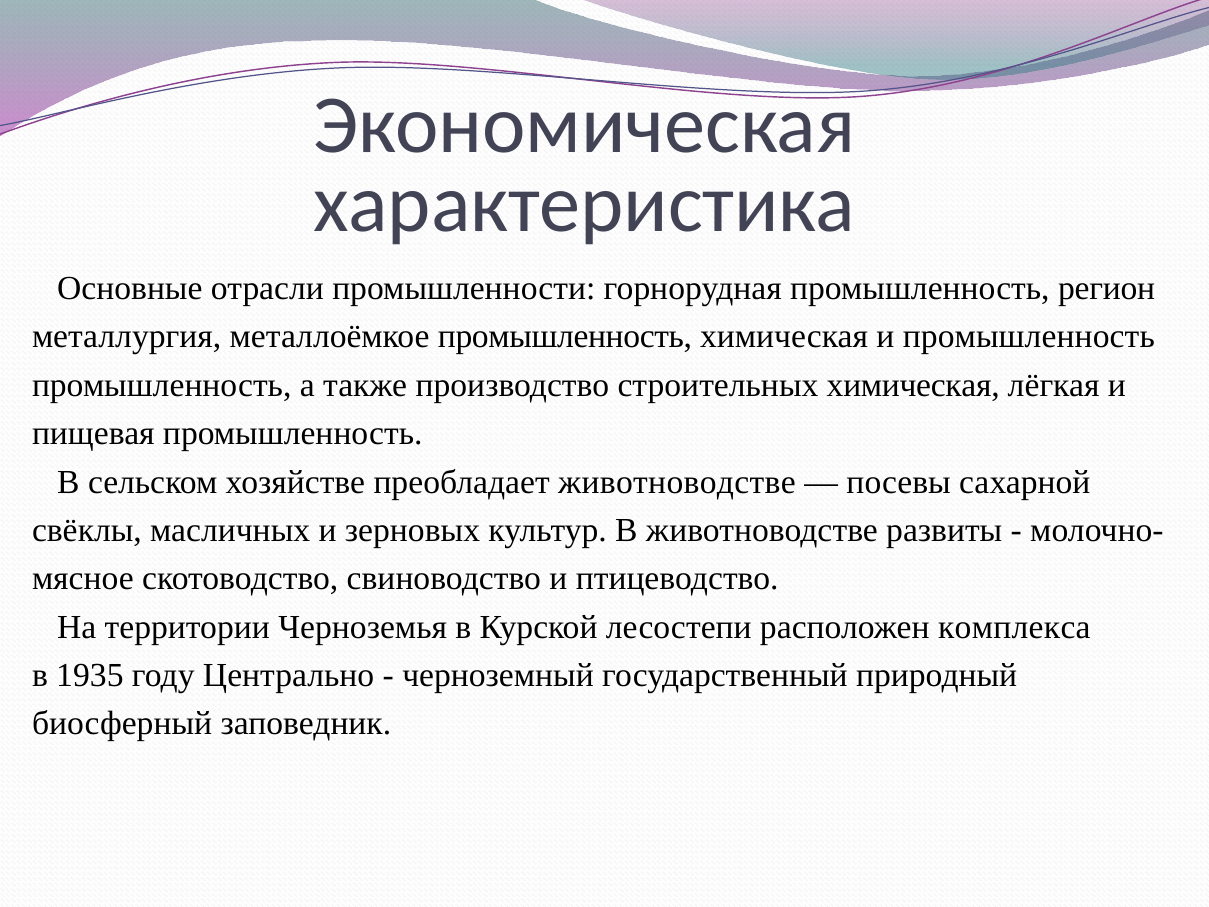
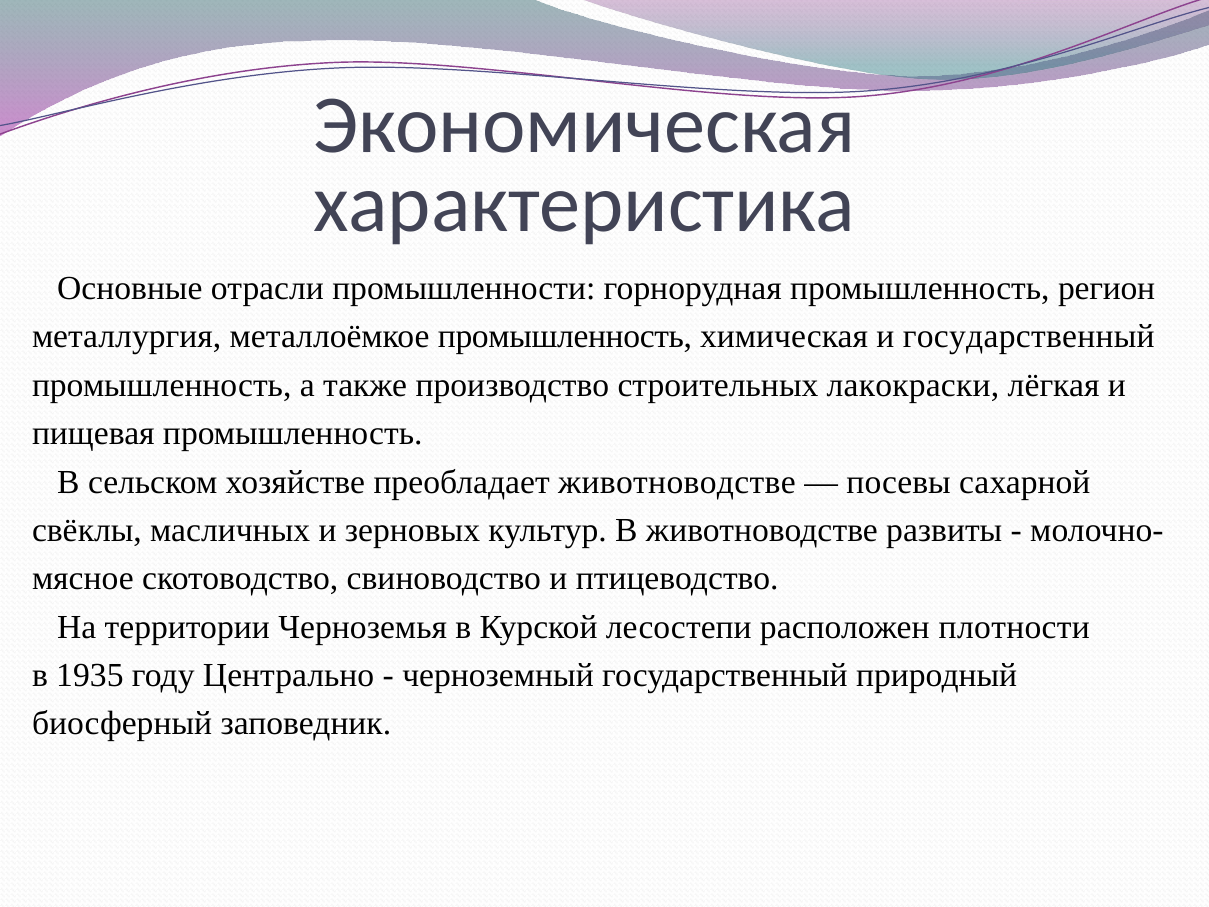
и промышленность: промышленность -> государственный
строительных химическая: химическая -> лакокраски
комплекса: комплекса -> плотности
